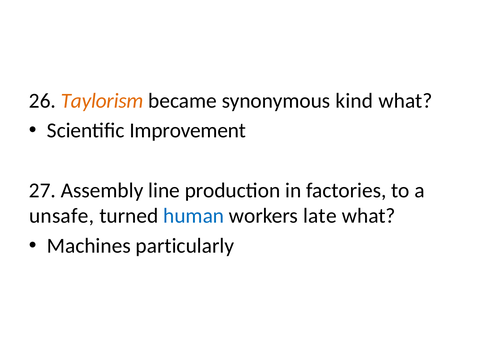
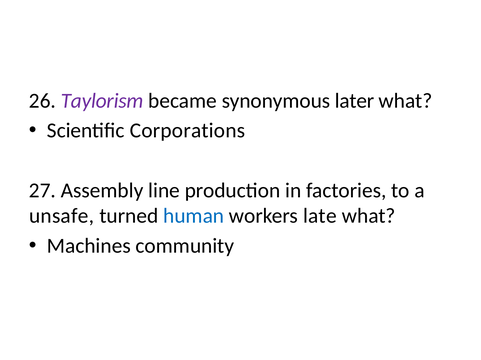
Taylorism colour: orange -> purple
kind: kind -> later
Improvement: Improvement -> Corporations
particularly: particularly -> community
